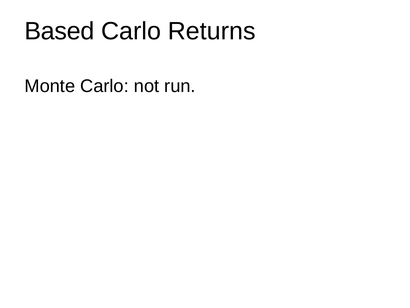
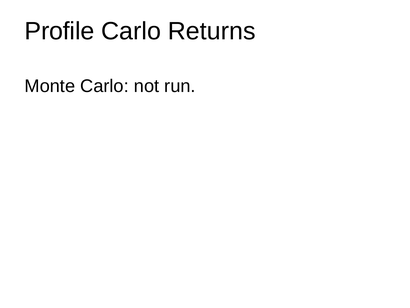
Based: Based -> Profile
